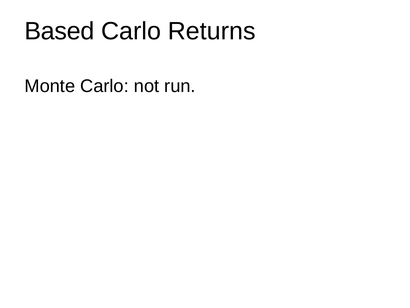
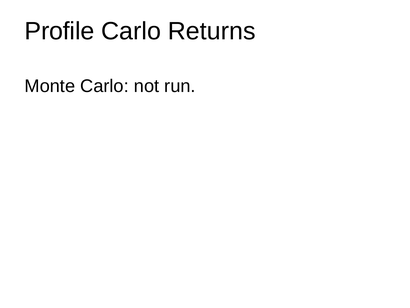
Based: Based -> Profile
